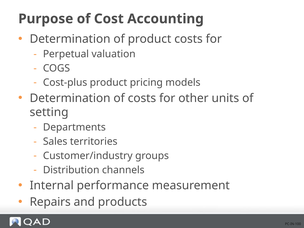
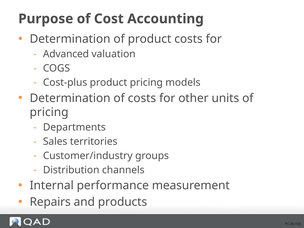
Perpetual: Perpetual -> Advanced
setting at (49, 112): setting -> pricing
